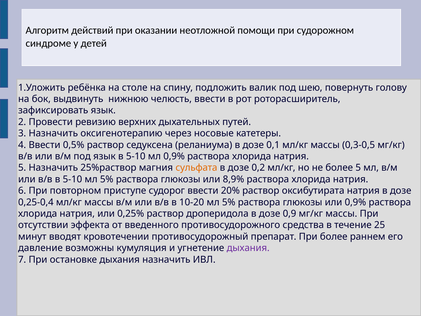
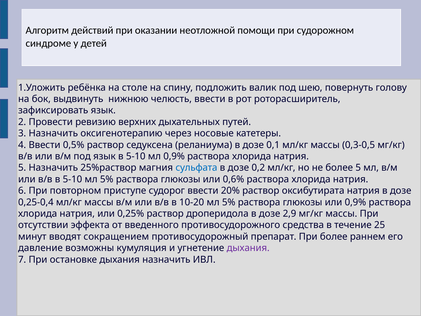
сульфата colour: orange -> blue
8,9%: 8,9% -> 0,6%
0,9: 0,9 -> 2,9
кровотечении: кровотечении -> сокращением
